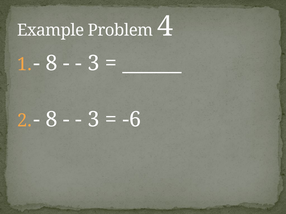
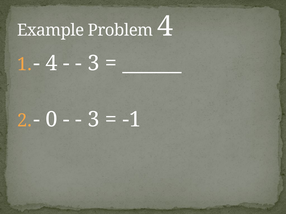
8 at (51, 63): 8 -> 4
8 at (51, 120): 8 -> 0
-6: -6 -> -1
